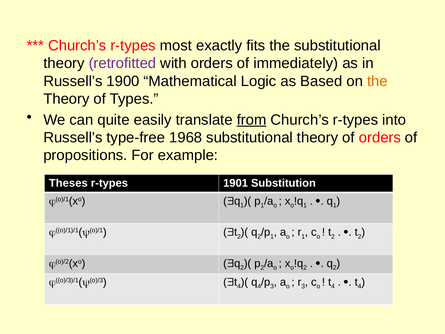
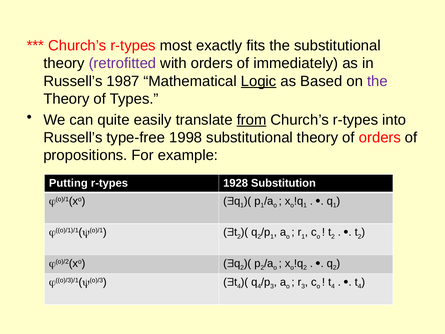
1900: 1900 -> 1987
Logic underline: none -> present
the at (377, 81) colour: orange -> purple
1968: 1968 -> 1998
Theses: Theses -> Putting
1901: 1901 -> 1928
